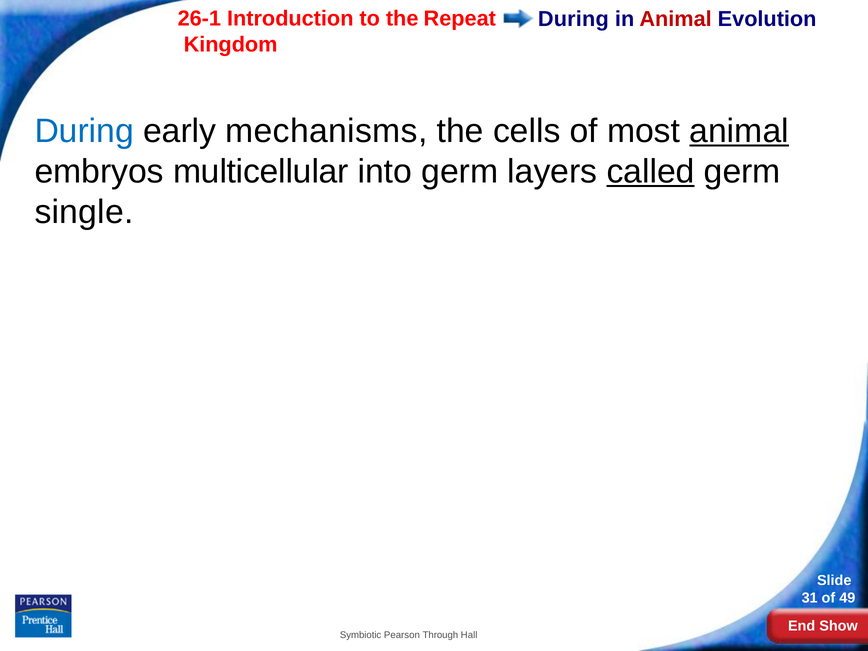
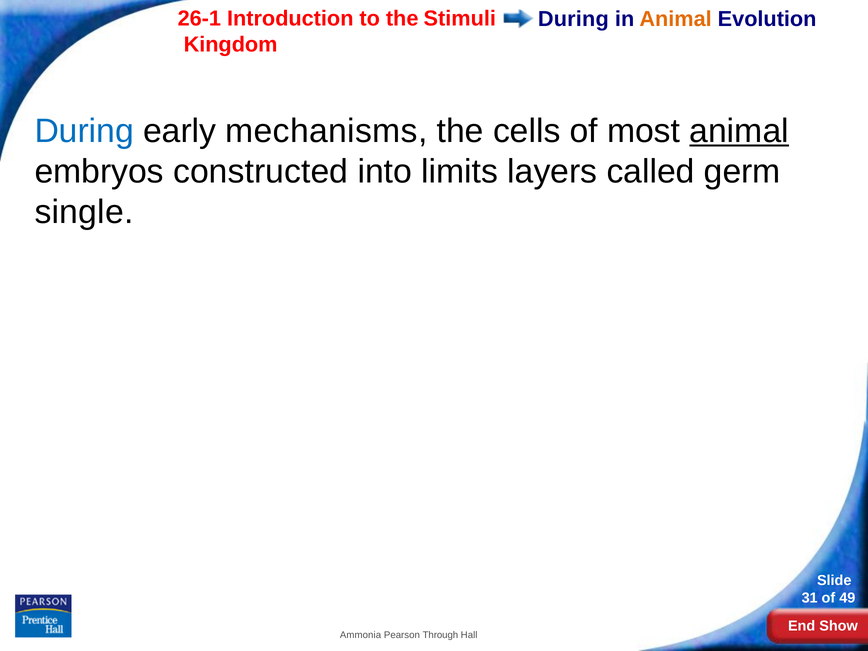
Repeat: Repeat -> Stimuli
Animal at (676, 19) colour: red -> orange
multicellular: multicellular -> constructed
into germ: germ -> limits
called underline: present -> none
Symbiotic: Symbiotic -> Ammonia
